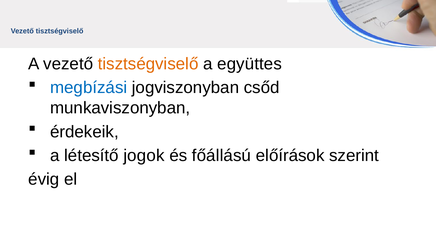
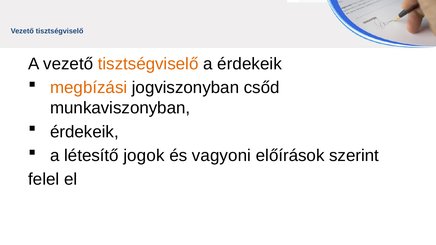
a együttes: együttes -> érdekeik
megbízási colour: blue -> orange
főállású: főállású -> vagyoni
évig: évig -> felel
